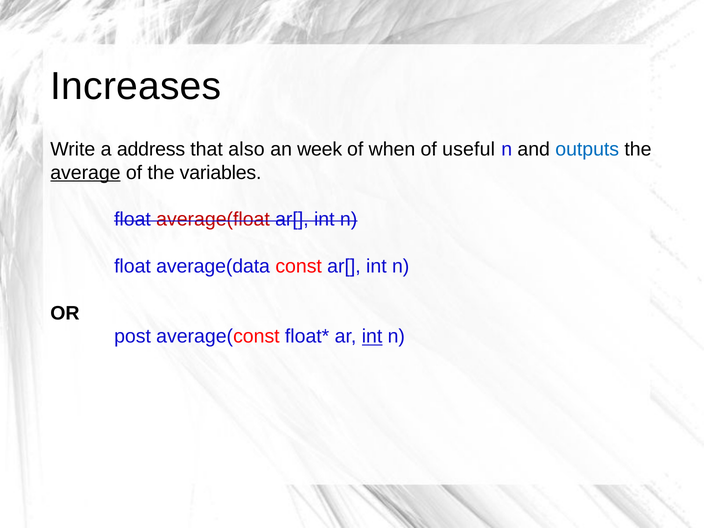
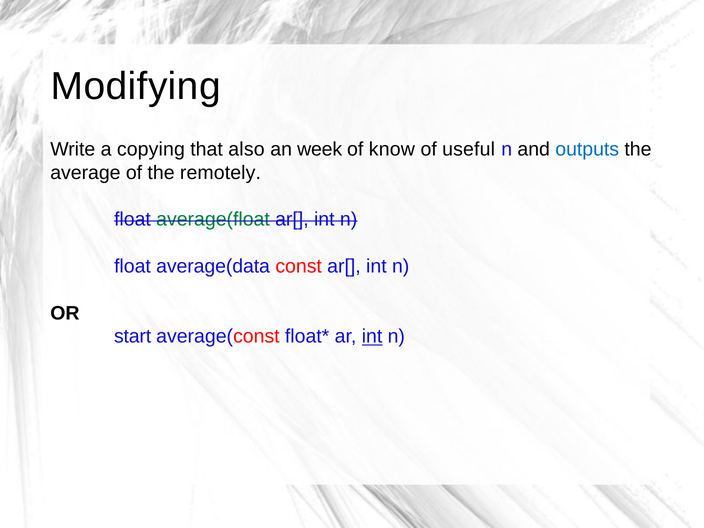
Increases: Increases -> Modifying
address: address -> copying
when: when -> know
average underline: present -> none
variables: variables -> remotely
average(float colour: red -> green
post: post -> start
